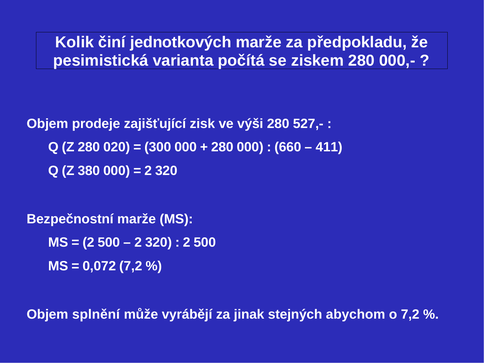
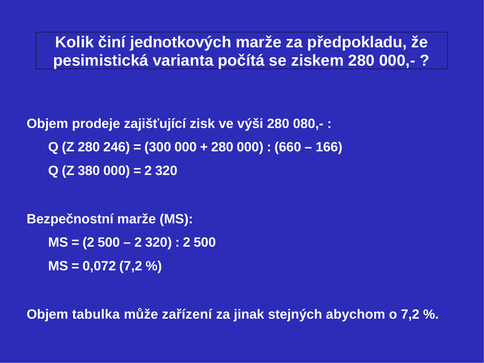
527,-: 527,- -> 080,-
020: 020 -> 246
411: 411 -> 166
splnění: splnění -> tabulka
vyrábějí: vyrábějí -> zařízení
